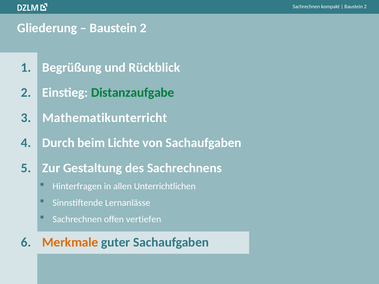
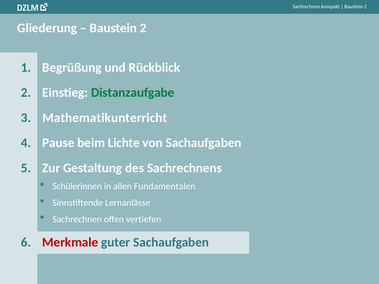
Durch: Durch -> Pause
Hinterfragen: Hinterfragen -> Schülerinnen
Unterrichtlichen: Unterrichtlichen -> Fundamentalen
Merkmale colour: orange -> red
